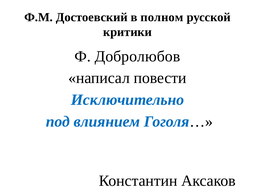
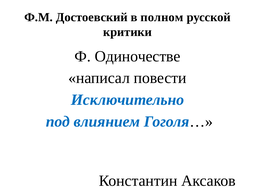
Добролюбов: Добролюбов -> Одиночестве
